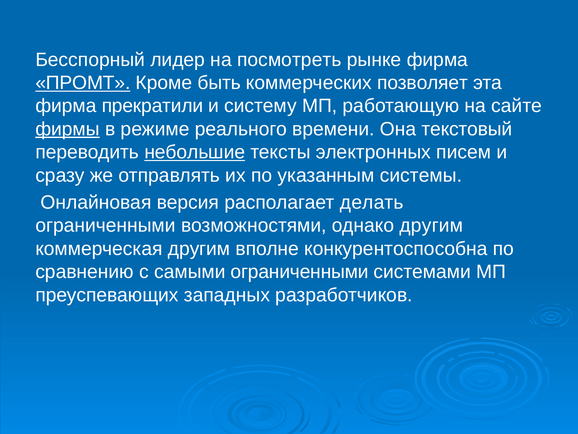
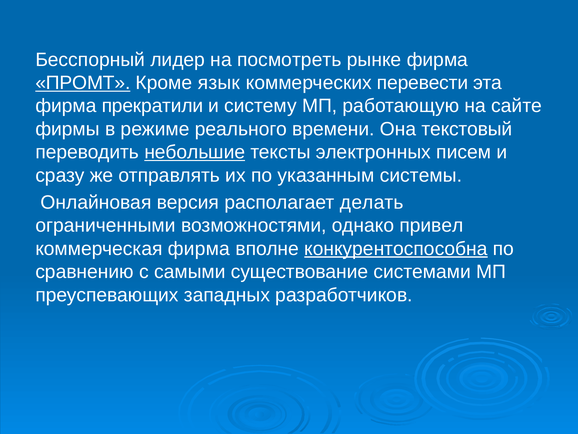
быть: быть -> язык
позволяет: позволяет -> перевести
фирмы underline: present -> none
однако другим: другим -> привел
коммерческая другим: другим -> фирма
конкурентоспособна underline: none -> present
самыми ограниченными: ограниченными -> существование
